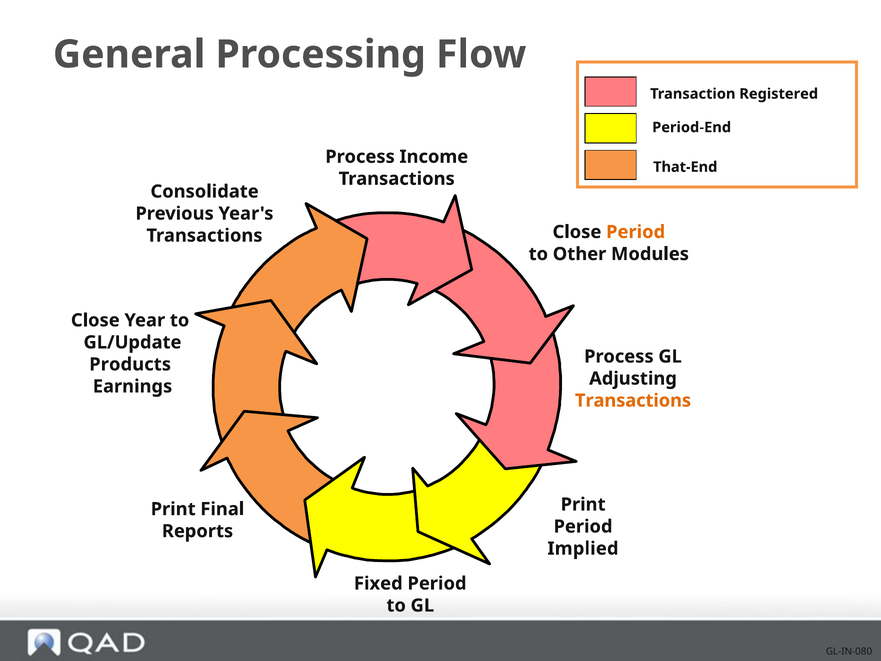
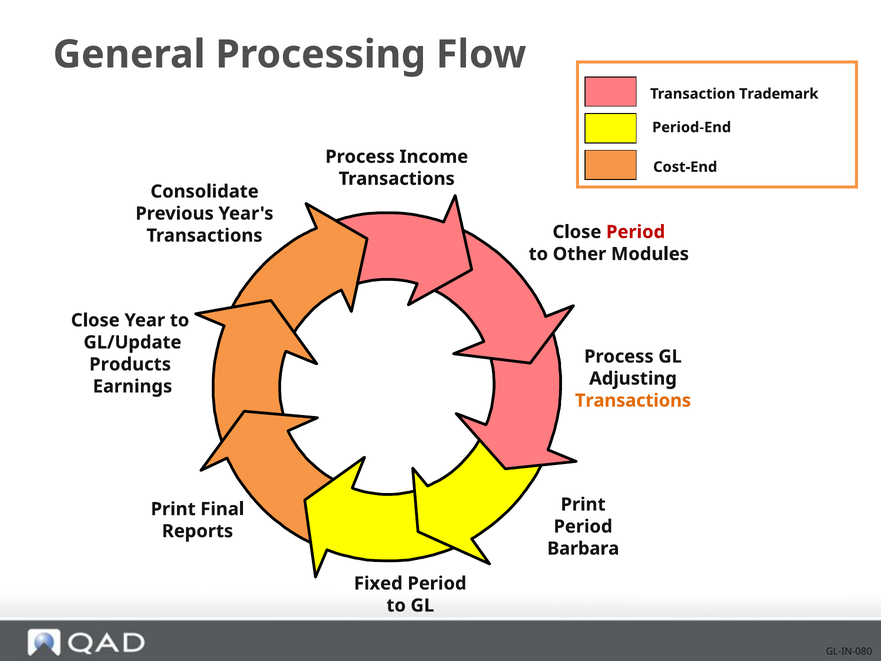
Registered: Registered -> Trademark
That-End: That-End -> Cost-End
Period at (636, 232) colour: orange -> red
Implied: Implied -> Barbara
